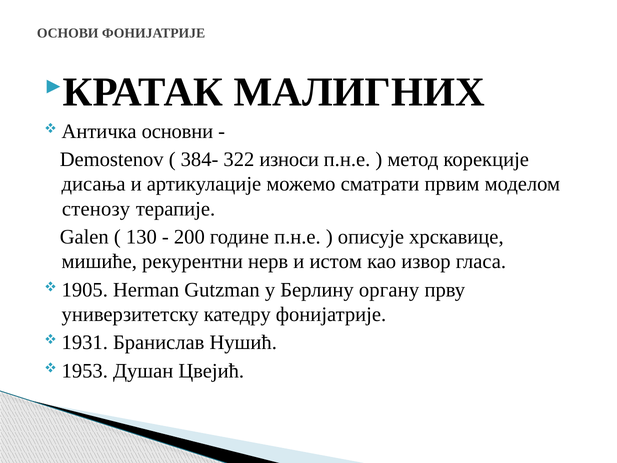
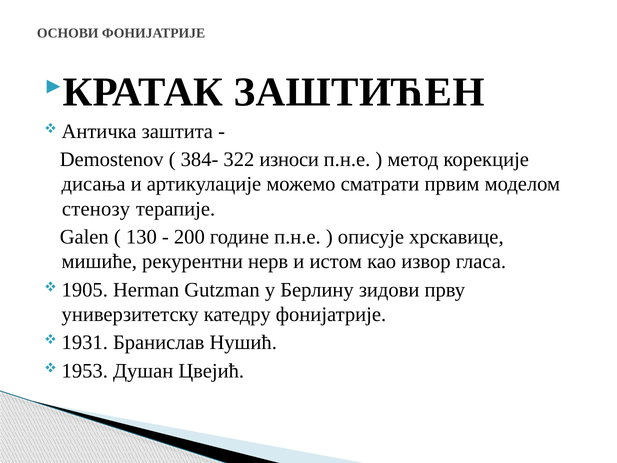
МАЛИГНИХ: МАЛИГНИХ -> ЗАШТИЋЕН
основни: основни -> заштита
органу: органу -> зидови
